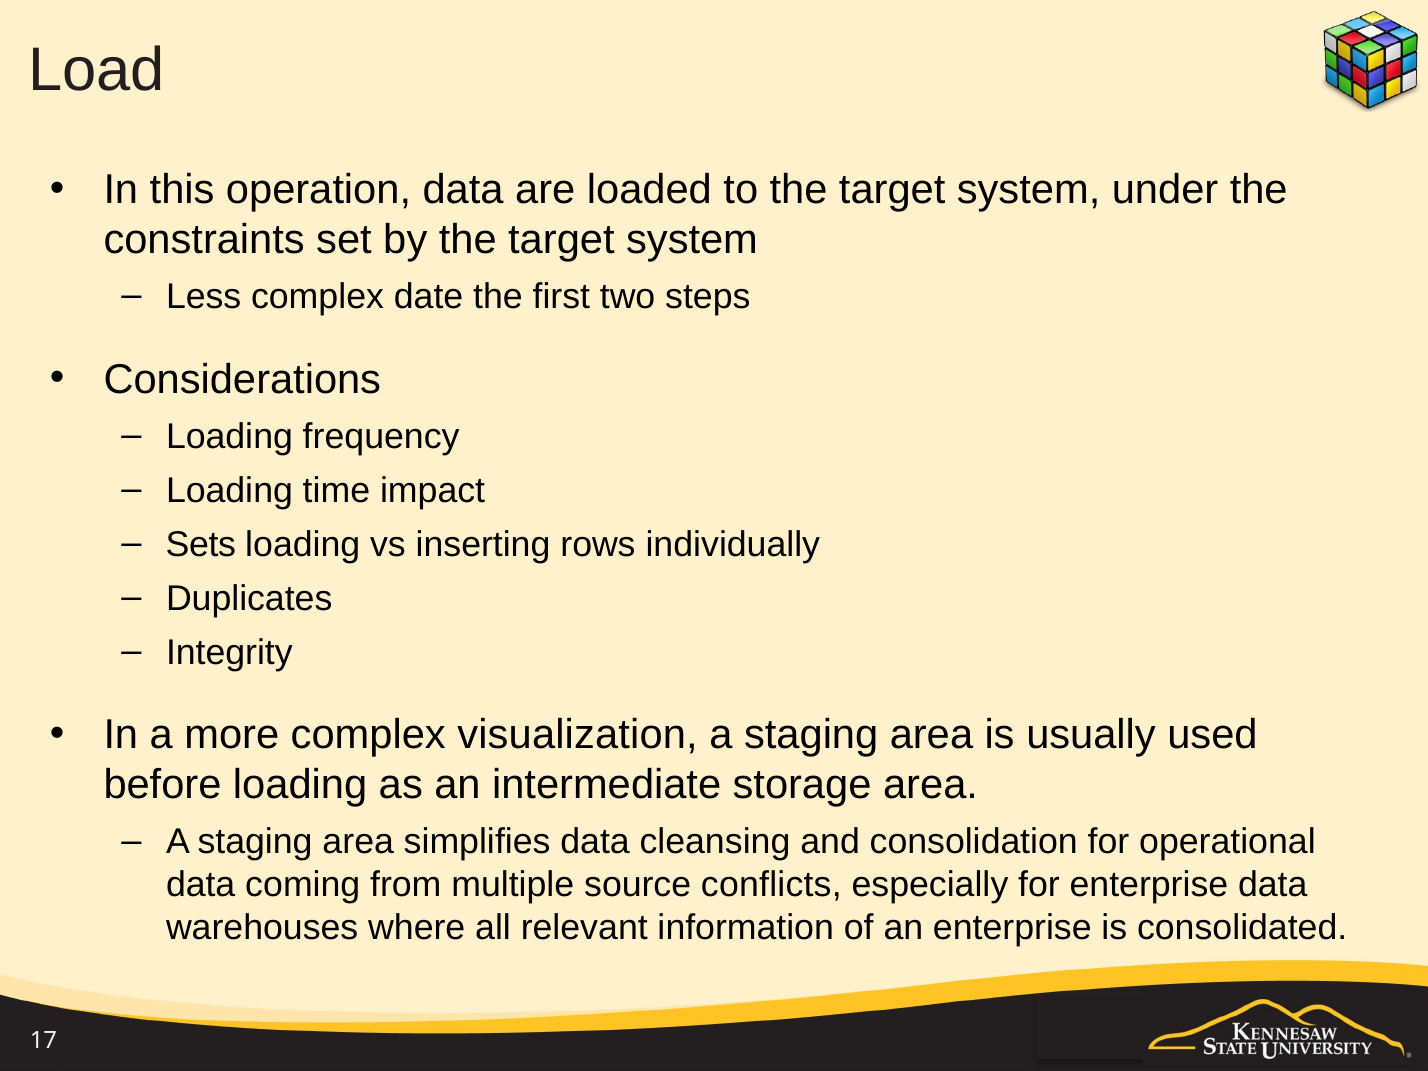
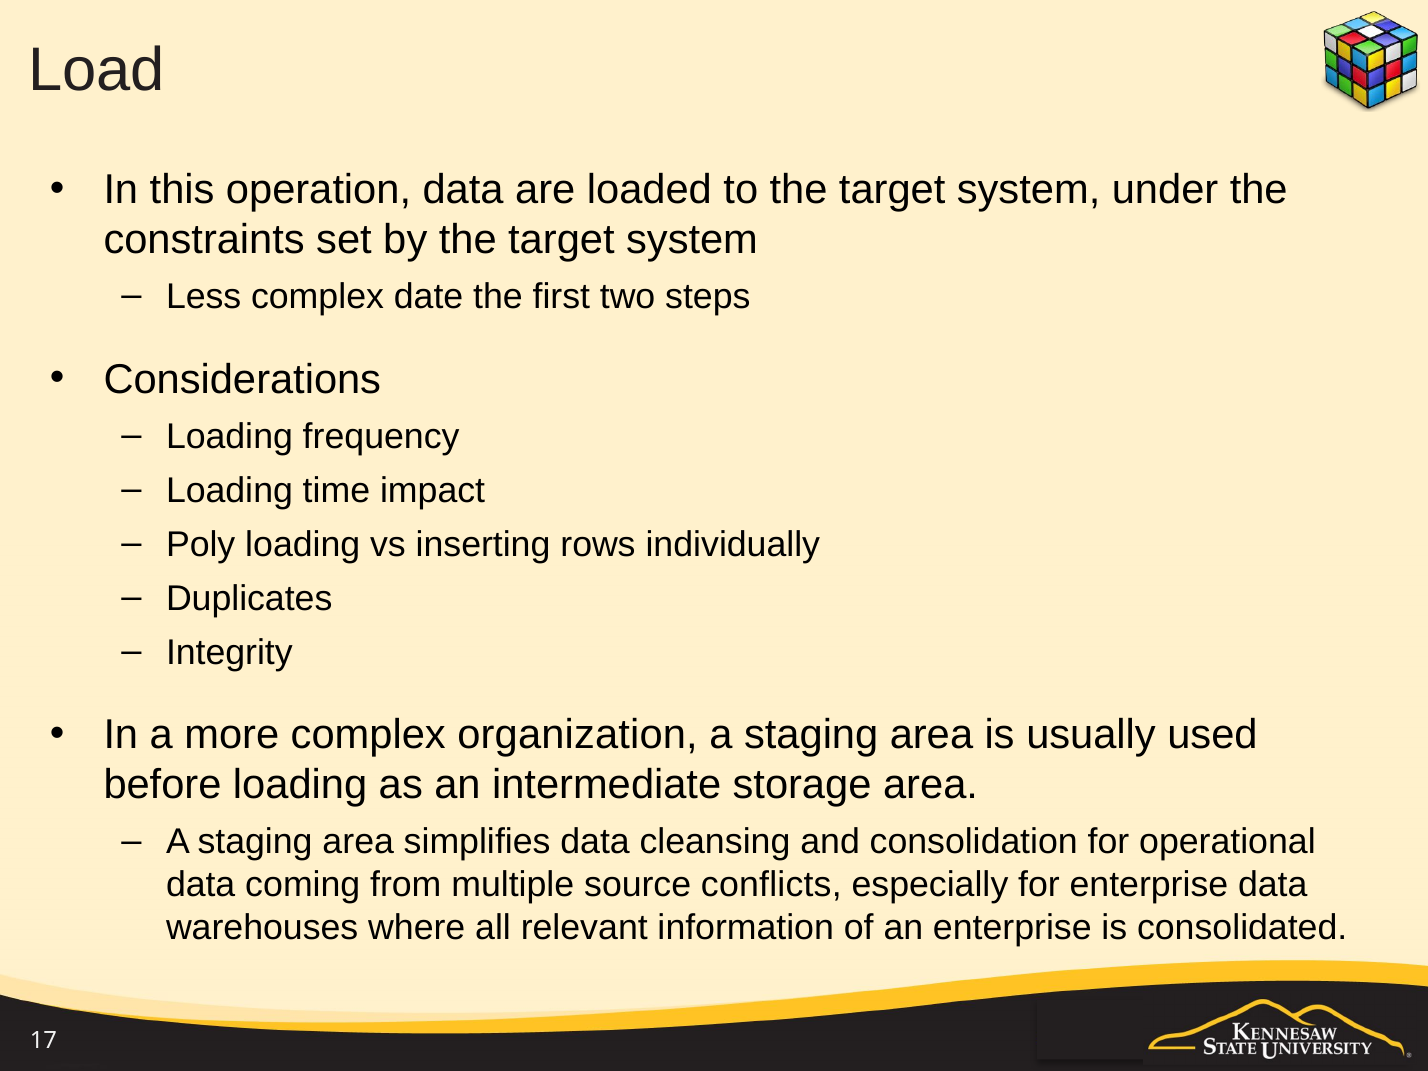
Sets: Sets -> Poly
visualization: visualization -> organization
